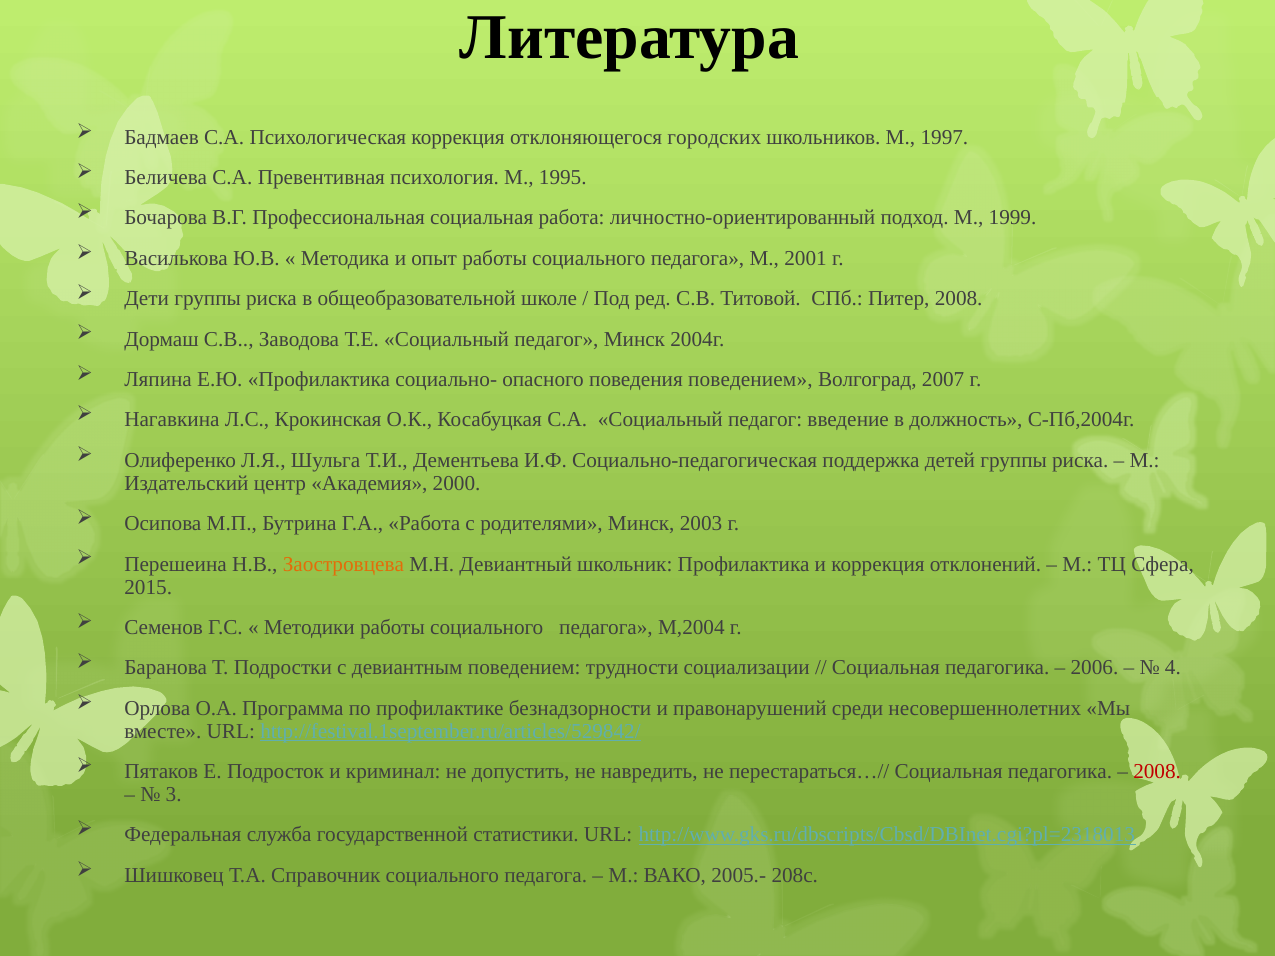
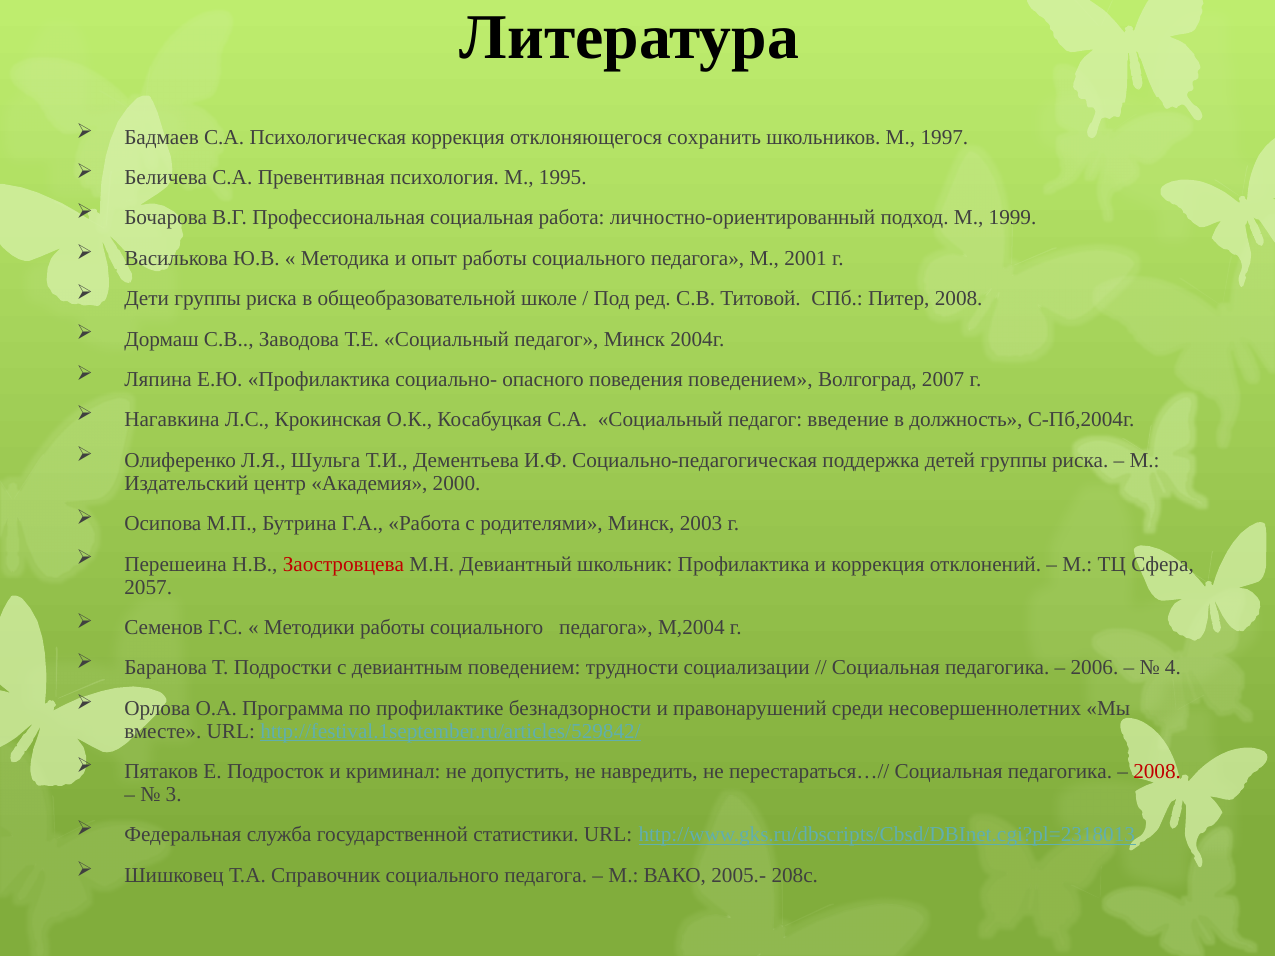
городских: городских -> сохранить
Заостровцева colour: orange -> red
2015: 2015 -> 2057
